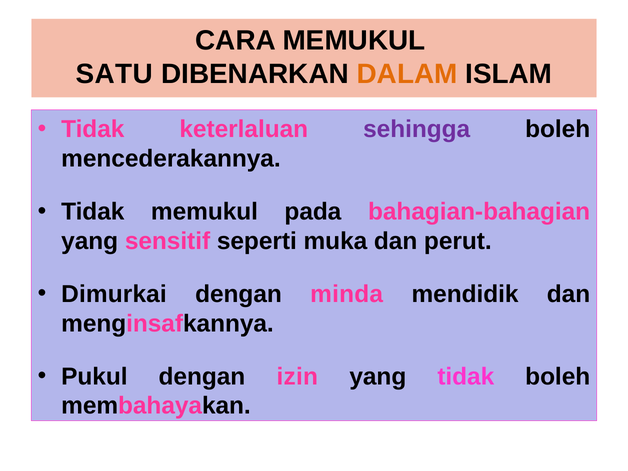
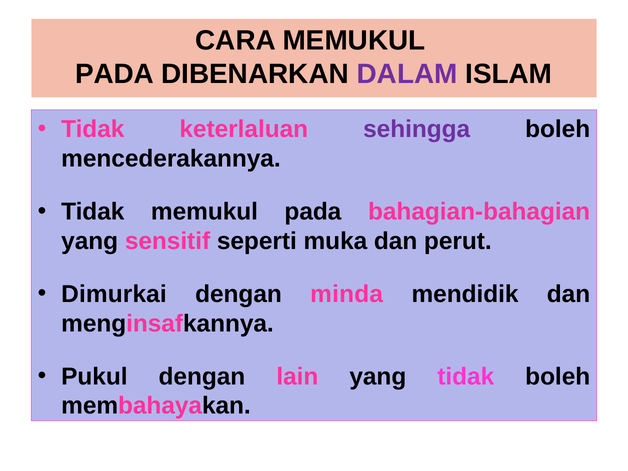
SATU at (114, 74): SATU -> PADA
DALAM colour: orange -> purple
izin: izin -> lain
